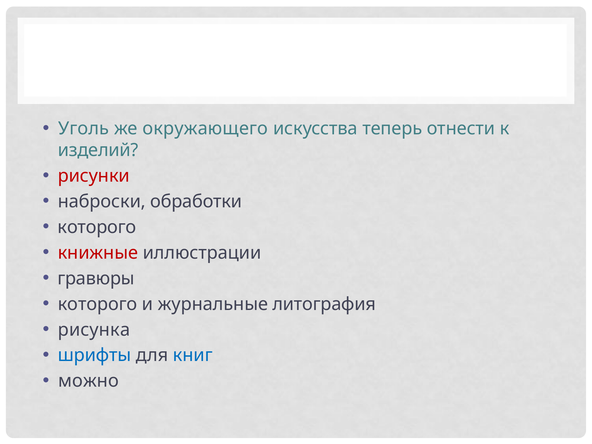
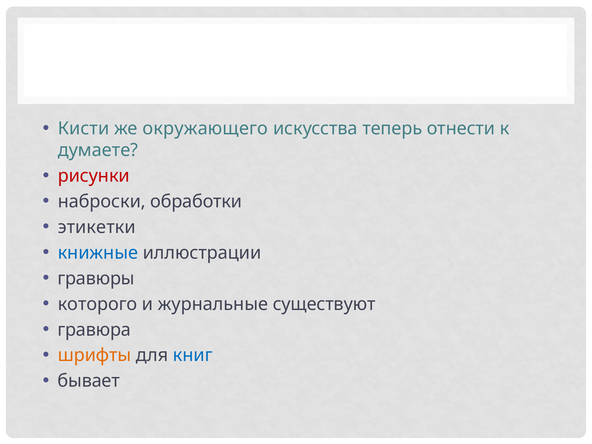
Уголь: Уголь -> Кисти
изделий: изделий -> думаете
которого at (97, 227): которого -> этикетки
книжные colour: red -> blue
литография: литография -> существуют
рисунка: рисунка -> гравюра
шрифты colour: blue -> orange
можно: можно -> бывает
